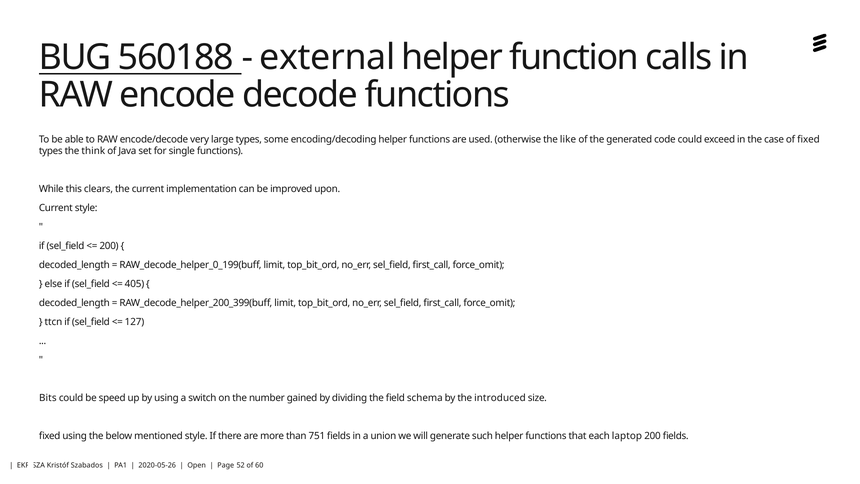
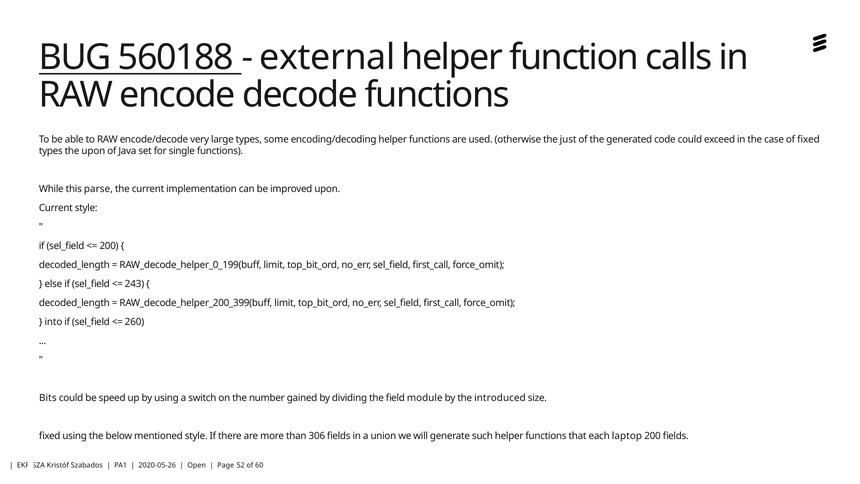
like: like -> just
the think: think -> upon
clears: clears -> parse
405: 405 -> 243
ttcn: ttcn -> into
127: 127 -> 260
schema: schema -> module
751: 751 -> 306
